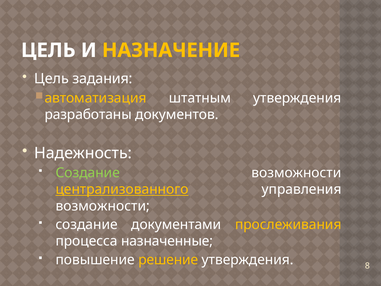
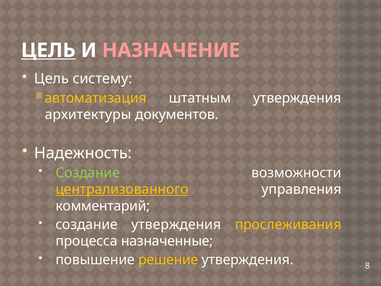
ЦЕЛЬ at (48, 50) underline: none -> present
НАЗНАЧЕНИЕ colour: yellow -> pink
задания: задания -> систему
разработаны: разработаны -> архитектуры
возможности at (103, 206): возможности -> комментарий
создание документами: документами -> утверждения
